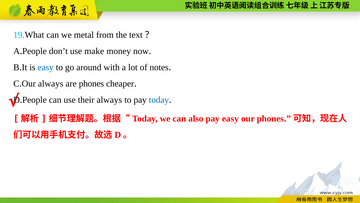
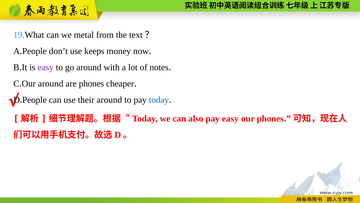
make: make -> keeps
easy at (46, 67) colour: blue -> purple
Our always: always -> around
their always: always -> around
